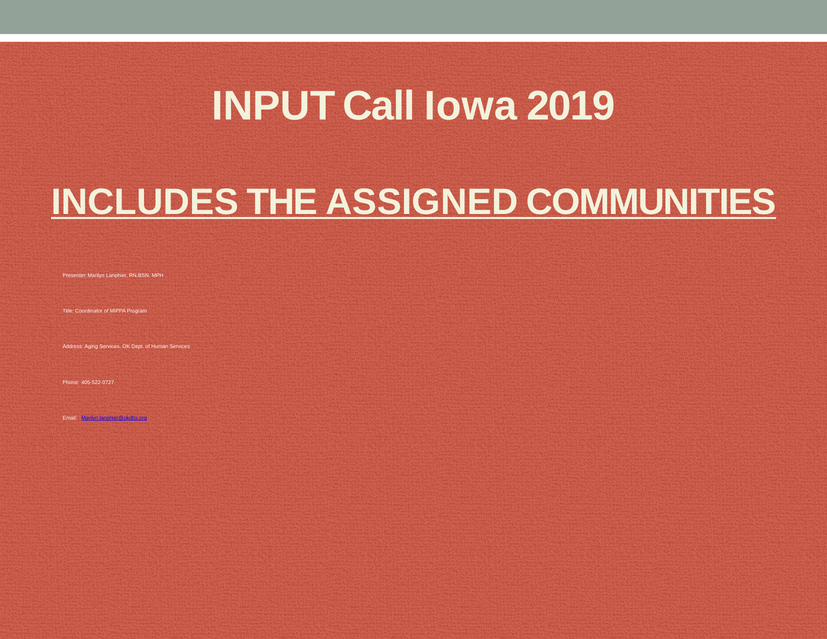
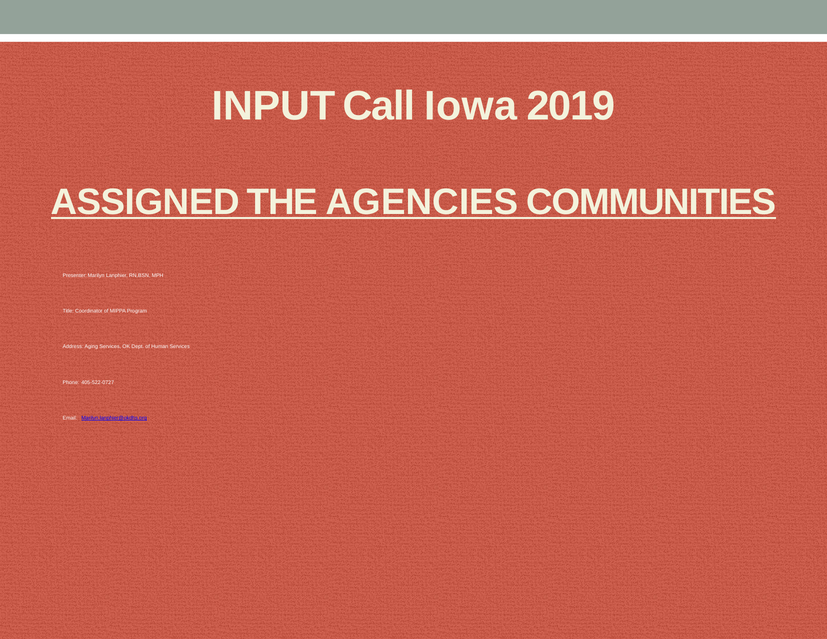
INCLUDES: INCLUDES -> ASSIGNED
ASSIGNED: ASSIGNED -> AGENCIES
